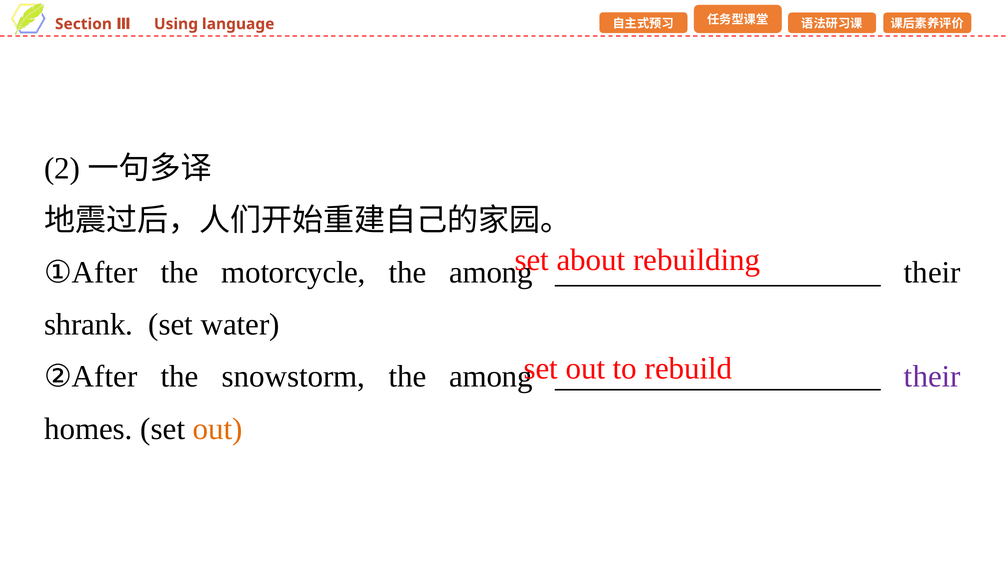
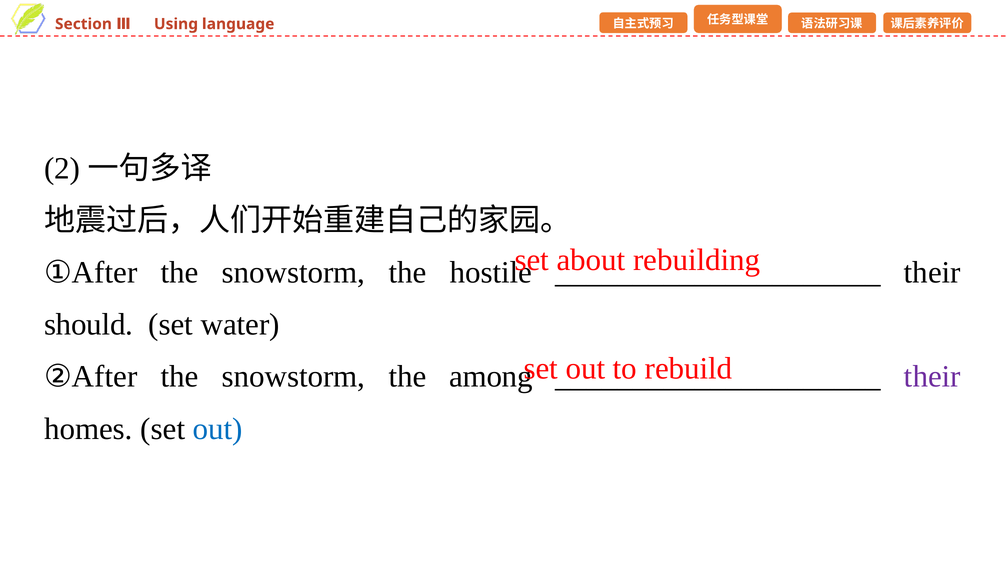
①After the motorcycle: motorcycle -> snowstorm
among at (491, 273): among -> hostile
shrank: shrank -> should
out at (218, 429) colour: orange -> blue
